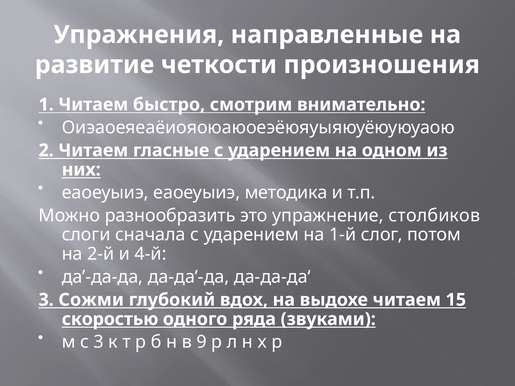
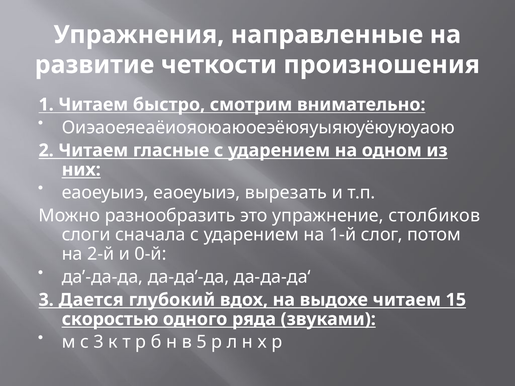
методика: методика -> вырезать
4-й: 4-й -> 0-й
Сожми: Сожми -> Дается
9: 9 -> 5
